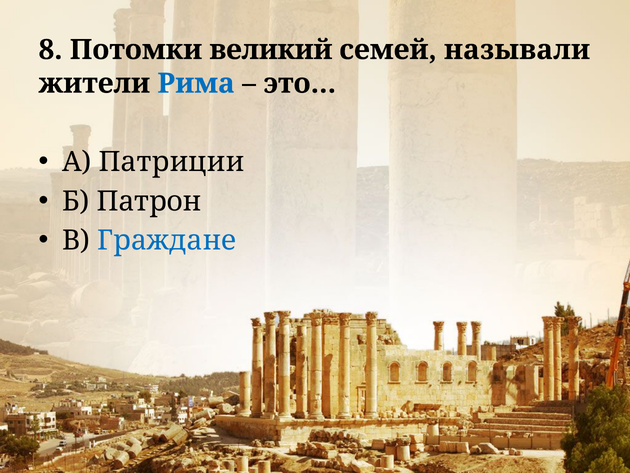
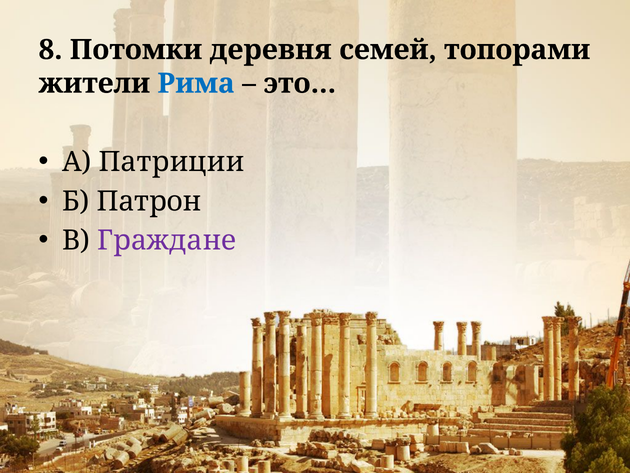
великий: великий -> деревня
называли: называли -> топорами
Граждане colour: blue -> purple
